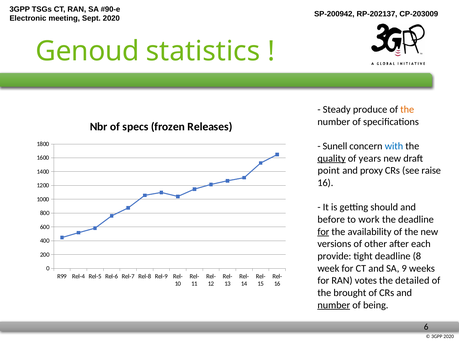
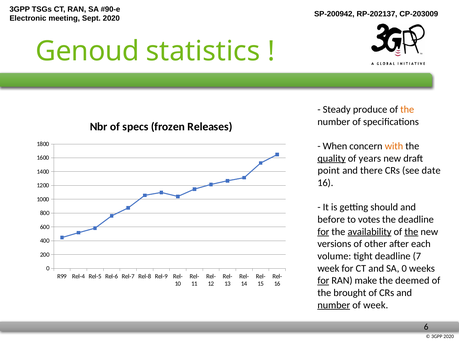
Sunell: Sunell -> When
with colour: blue -> orange
proxy: proxy -> there
raise: raise -> date
work: work -> votes
availability underline: none -> present
the at (411, 232) underline: none -> present
provide: provide -> volume
8: 8 -> 7
SA 9: 9 -> 0
for at (323, 281) underline: none -> present
votes: votes -> make
detailed: detailed -> deemed
of being: being -> week
